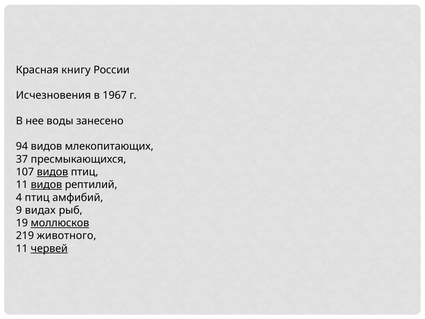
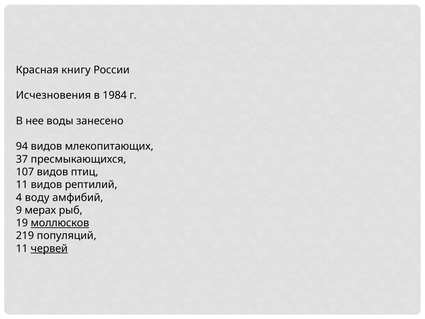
1967: 1967 -> 1984
видов at (52, 172) underline: present -> none
видов at (46, 185) underline: present -> none
4 птиц: птиц -> воду
видах: видах -> мерах
животного: животного -> популяций
